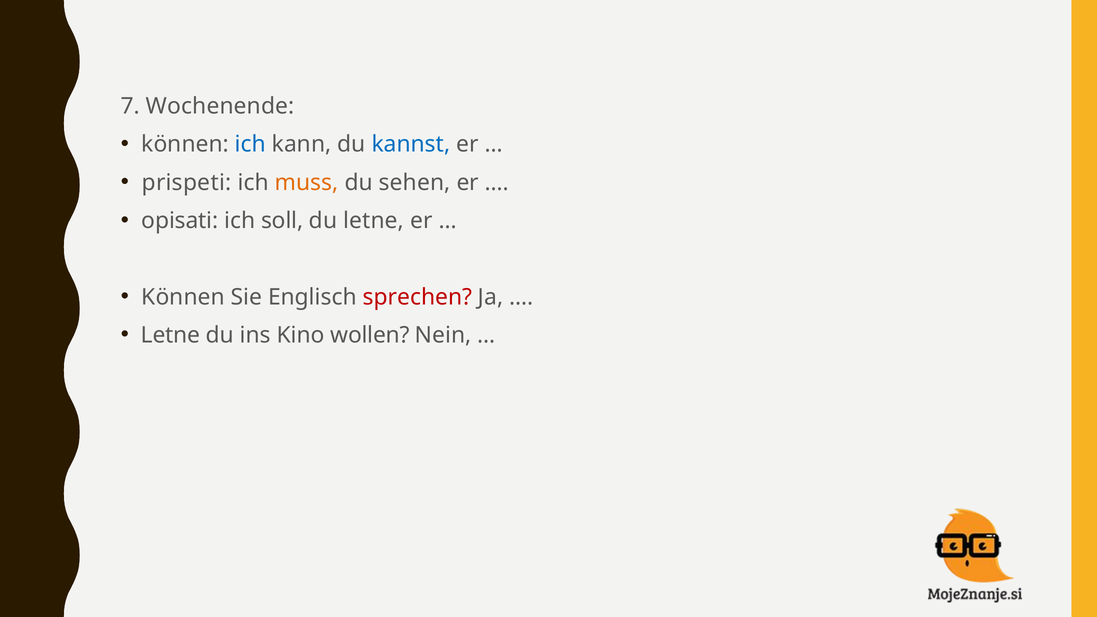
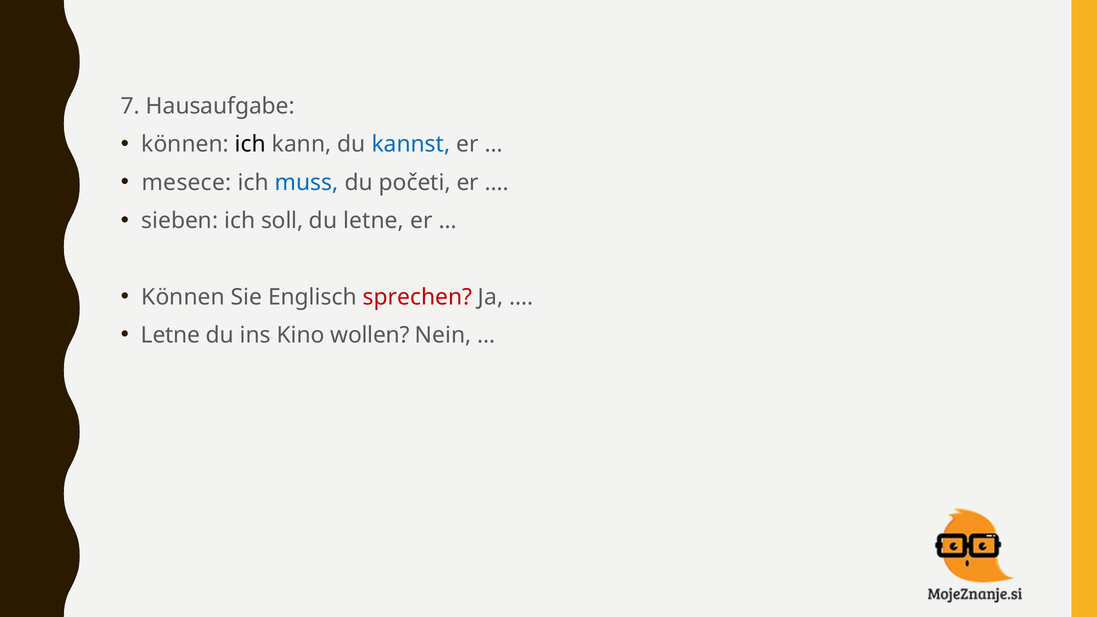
Wochenende: Wochenende -> Hausaufgabe
ich at (250, 144) colour: blue -> black
prispeti: prispeti -> mesece
muss colour: orange -> blue
sehen: sehen -> početi
opisati: opisati -> sieben
